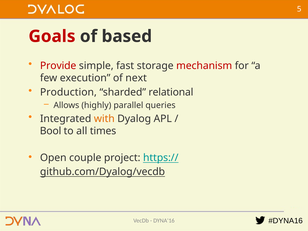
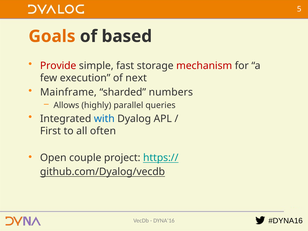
Goals colour: red -> orange
Production: Production -> Mainframe
relational: relational -> numbers
with colour: orange -> blue
Bool: Bool -> First
times: times -> often
